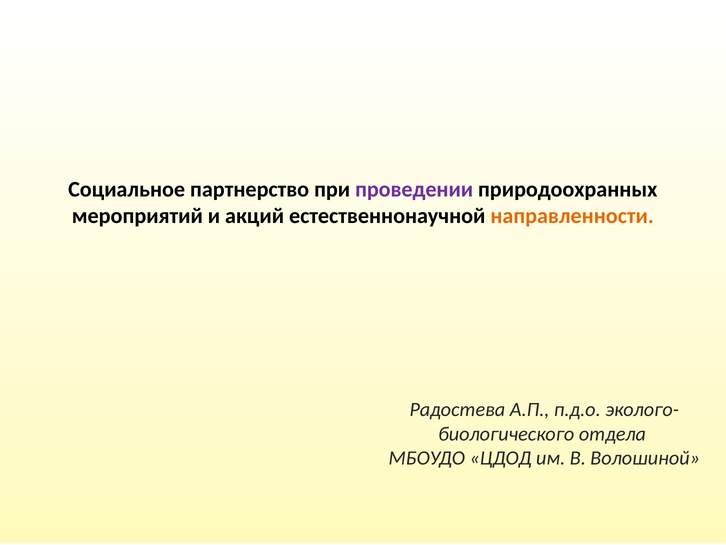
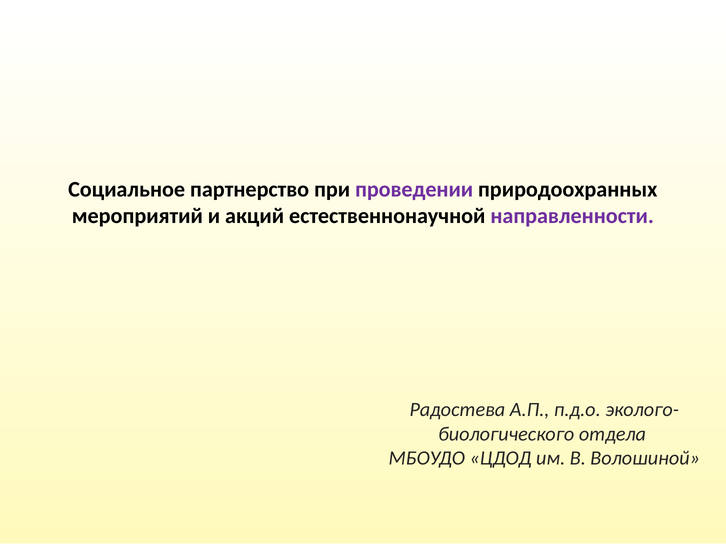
направленности colour: orange -> purple
